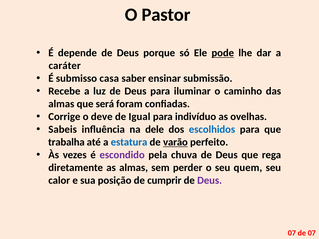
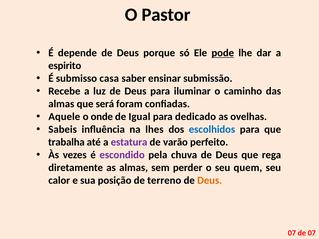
caráter: caráter -> espirito
Corrige: Corrige -> Aquele
deve: deve -> onde
indivíduo: indivíduo -> dedicado
dele: dele -> lhes
estatura colour: blue -> purple
varão underline: present -> none
cumprir: cumprir -> terreno
Deus at (210, 181) colour: purple -> orange
